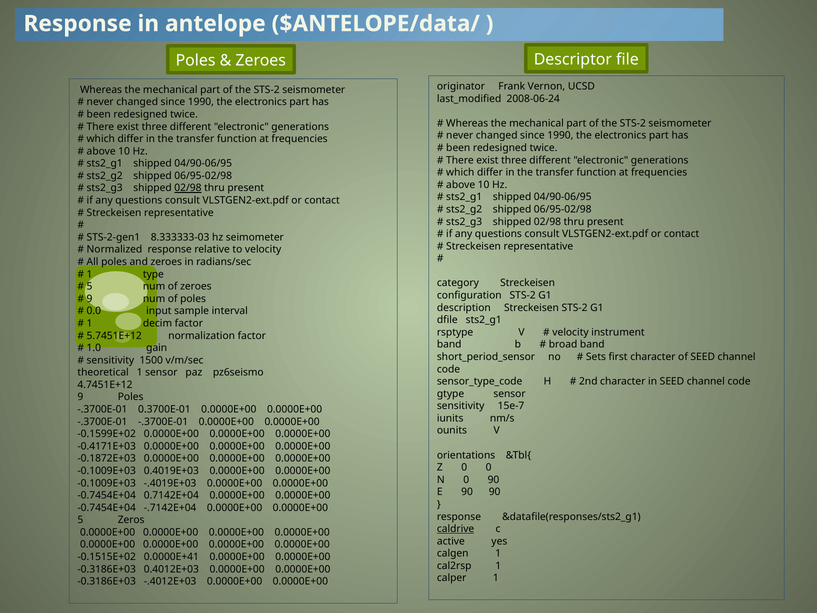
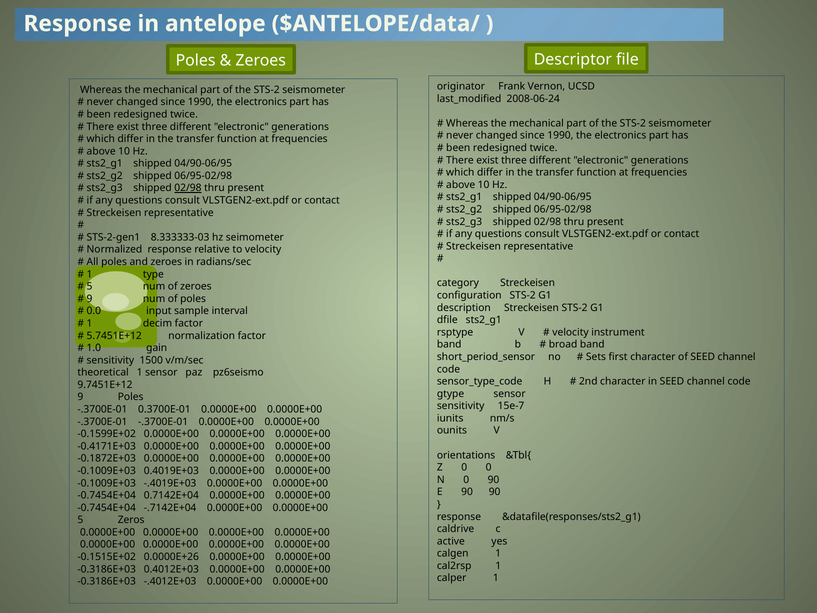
4.7451E+12: 4.7451E+12 -> 9.7451E+12
caldrive underline: present -> none
0.0000E+41: 0.0000E+41 -> 0.0000E+26
